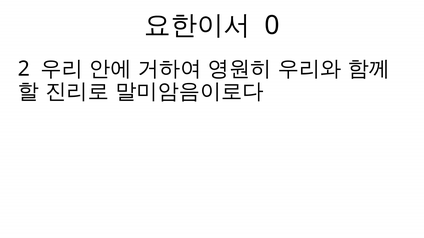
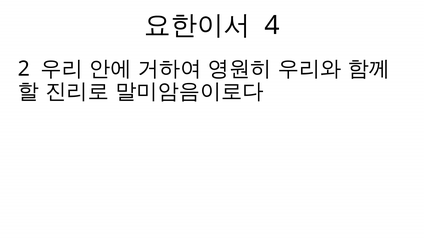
0: 0 -> 4
